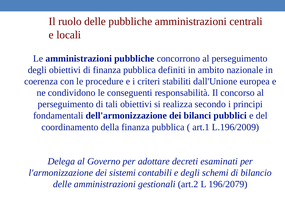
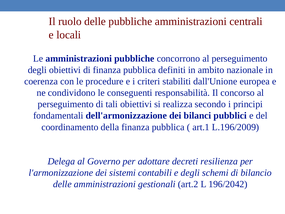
esaminati: esaminati -> resilienza
196/2079: 196/2079 -> 196/2042
